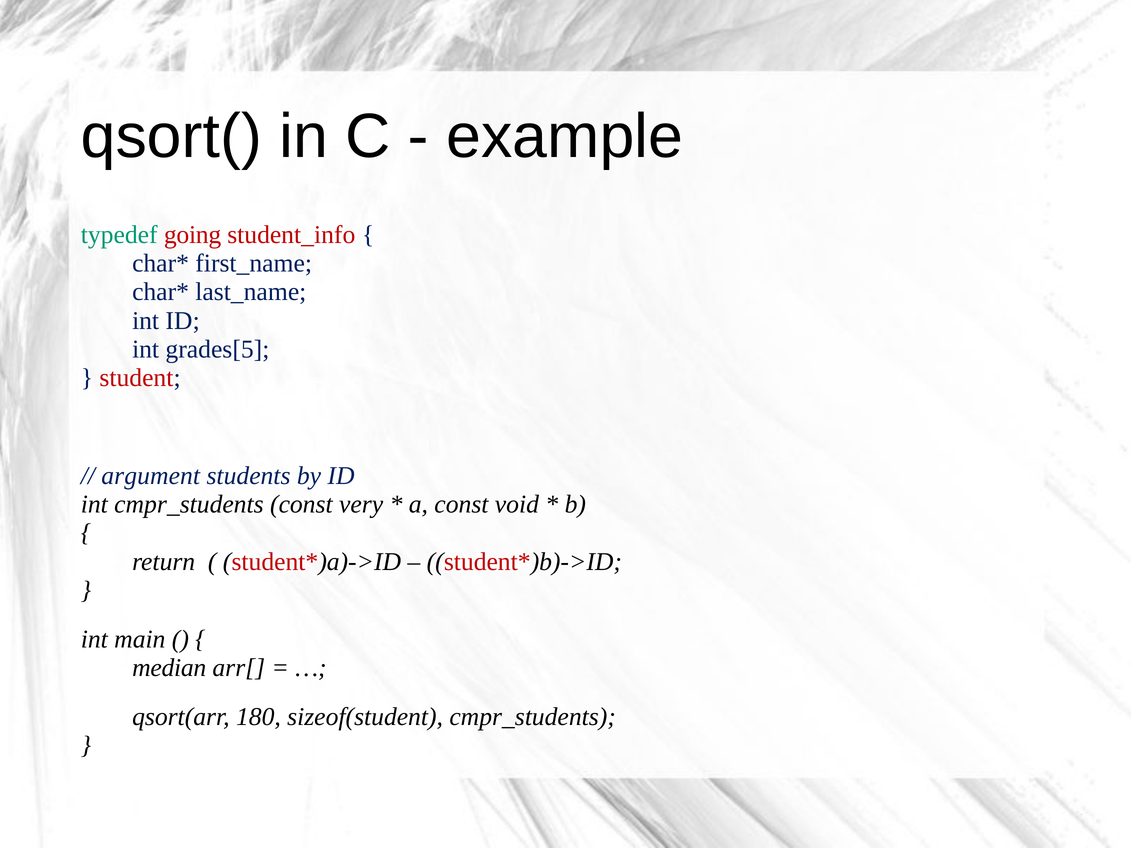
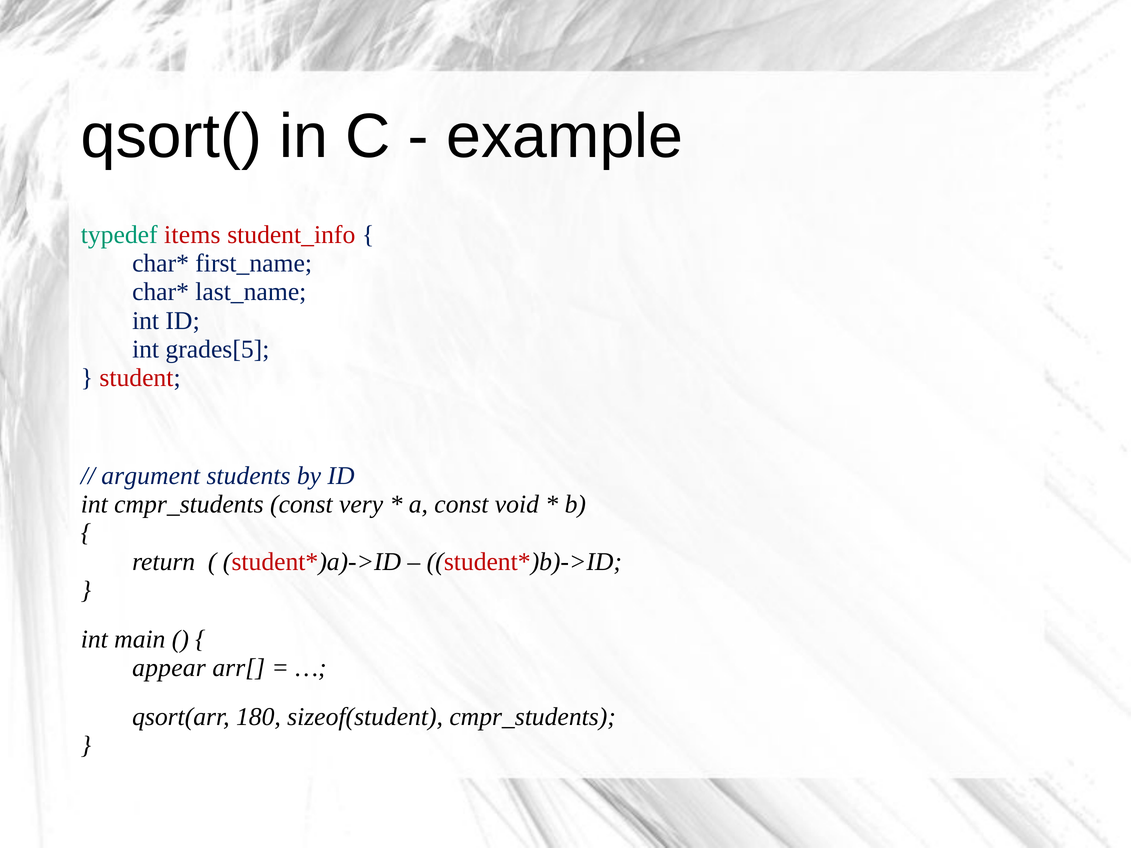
going: going -> items
median: median -> appear
